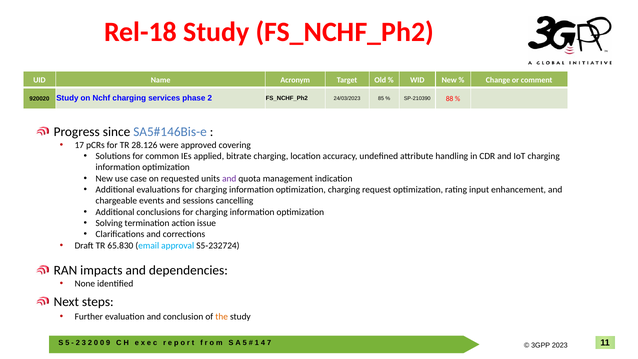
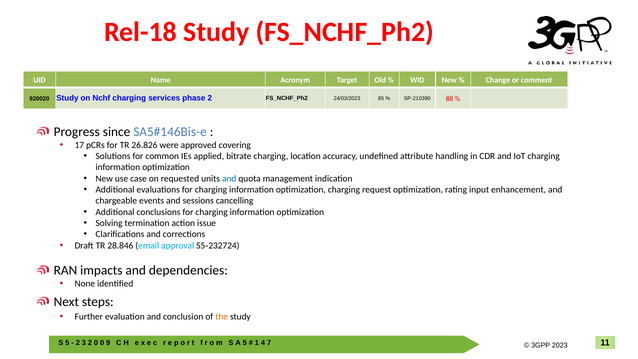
28.126: 28.126 -> 26.826
and at (229, 178) colour: purple -> blue
65.830: 65.830 -> 28.846
